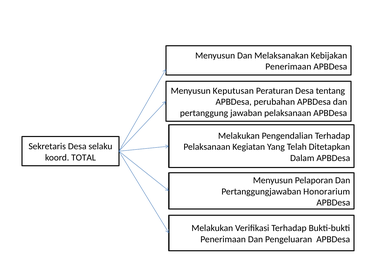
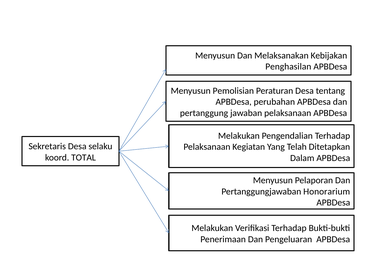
Penerimaan at (288, 67): Penerimaan -> Penghasilan
Keputusan: Keputusan -> Pemolisian
